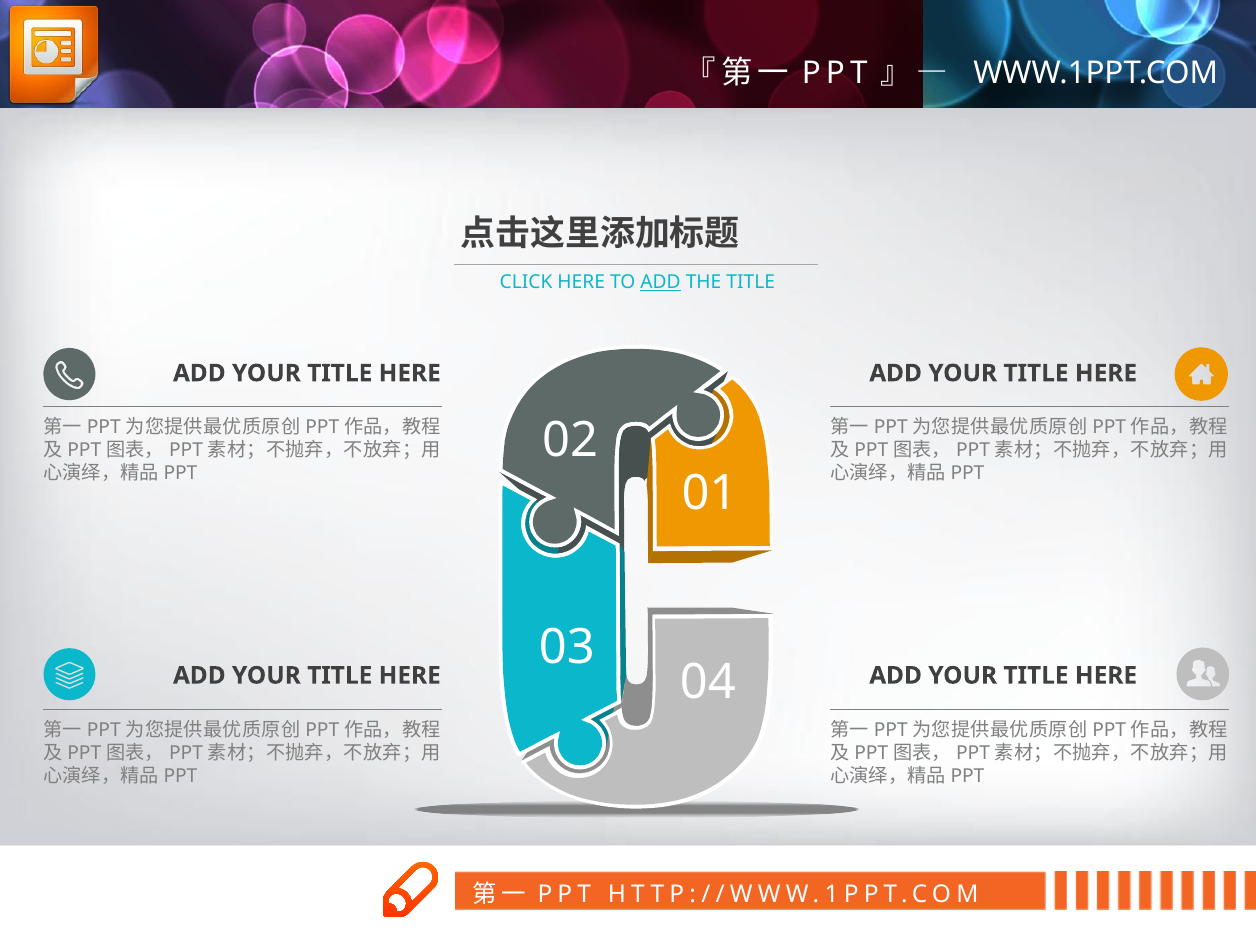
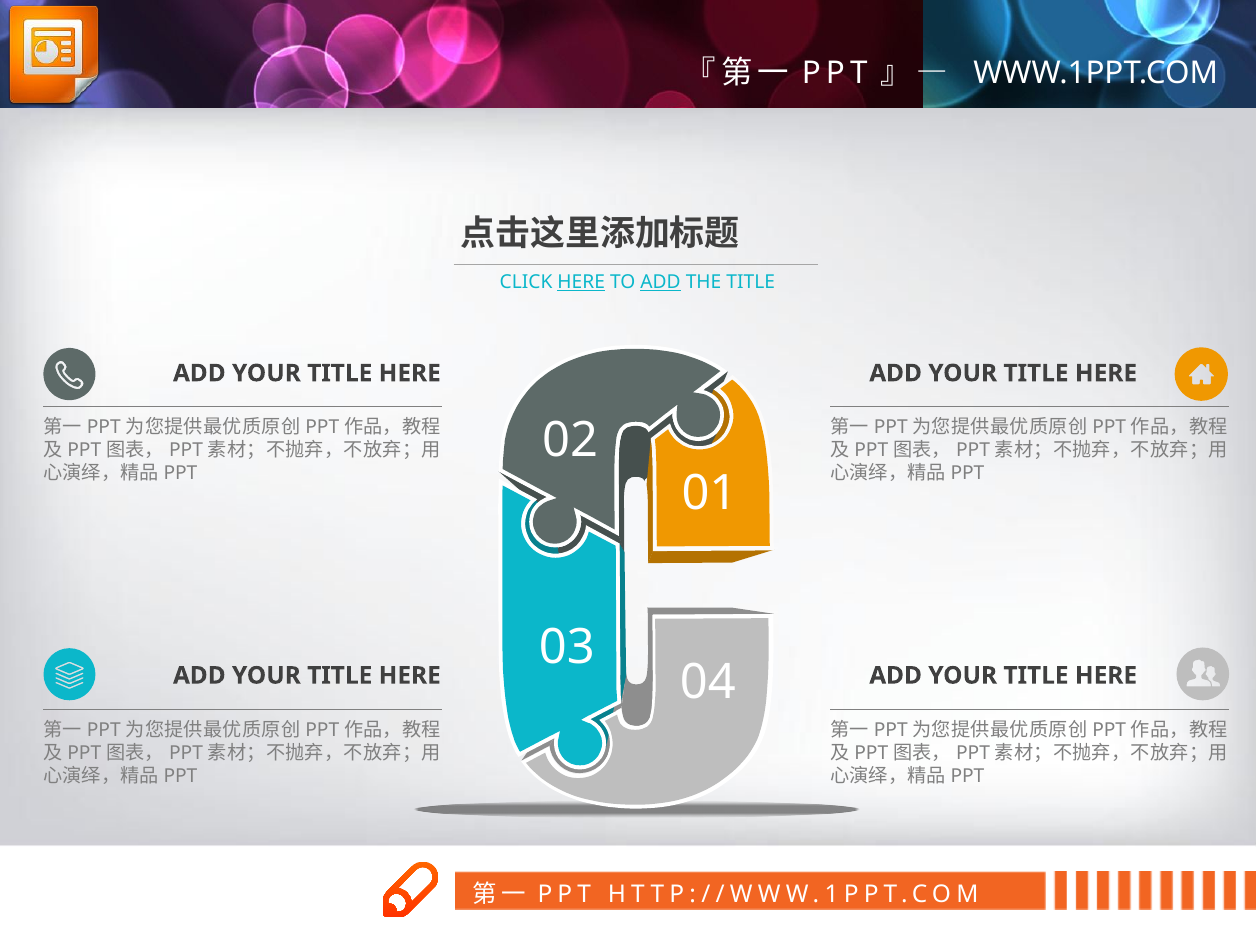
HERE at (581, 282) underline: none -> present
